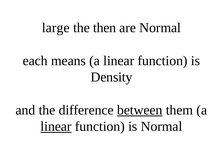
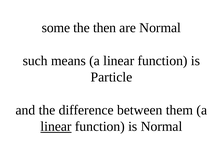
large: large -> some
each: each -> such
Density: Density -> Particle
between underline: present -> none
